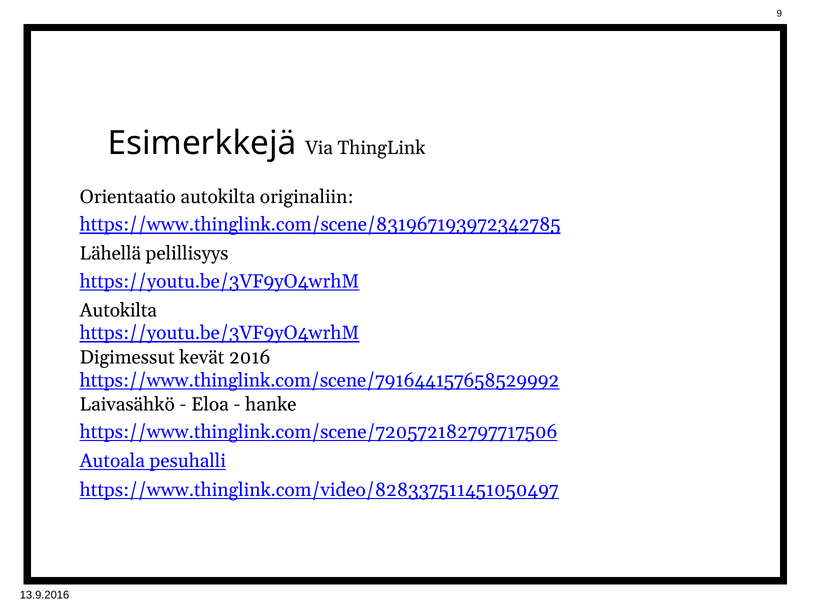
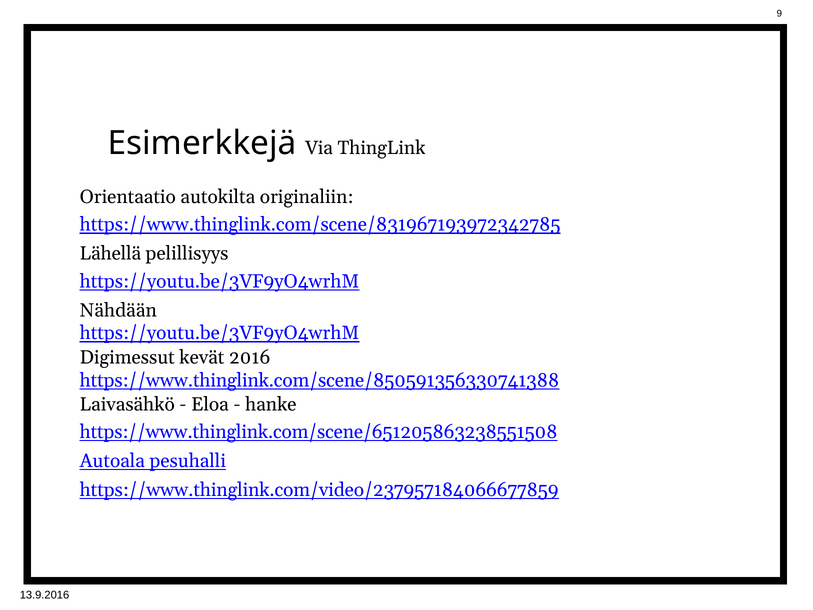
Autokilta at (118, 310): Autokilta -> Nähdään
https://www.thinglink.com/scene/791644157658529992: https://www.thinglink.com/scene/791644157658529992 -> https://www.thinglink.com/scene/850591356330741388
https://www.thinglink.com/scene/720572182797717506: https://www.thinglink.com/scene/720572182797717506 -> https://www.thinglink.com/scene/651205863238551508
https://www.thinglink.com/video/828337511451050497: https://www.thinglink.com/video/828337511451050497 -> https://www.thinglink.com/video/237957184066677859
